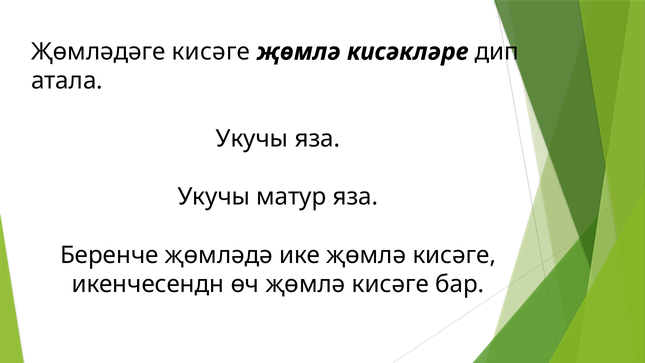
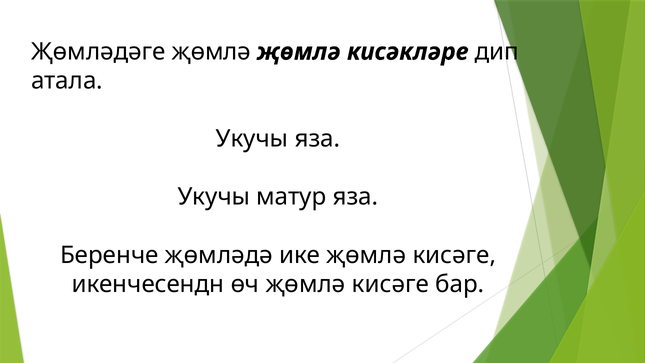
Җөмләдәге кисәге: кисәге -> җөмлә
